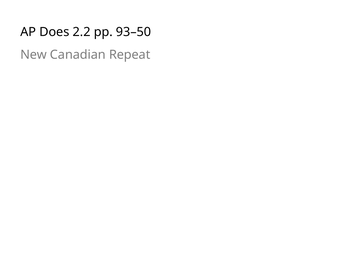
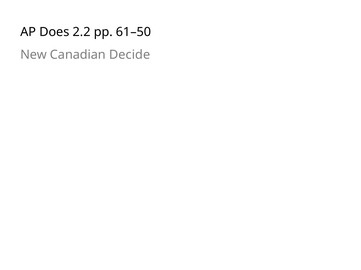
93–50: 93–50 -> 61–50
Repeat: Repeat -> Decide
